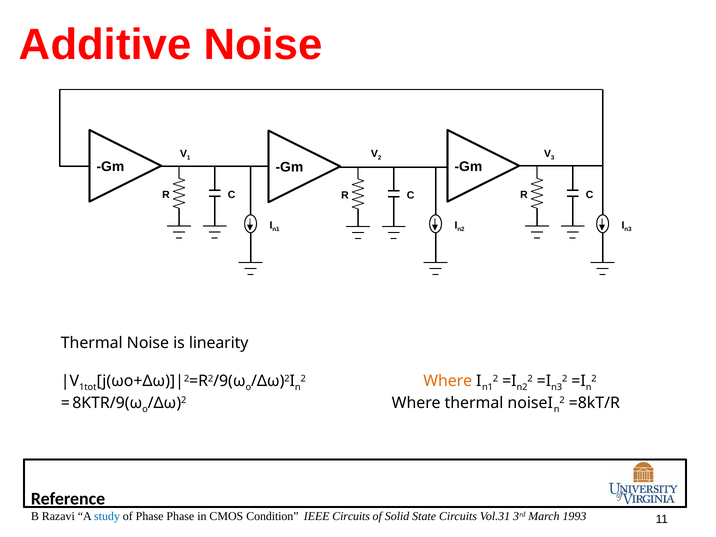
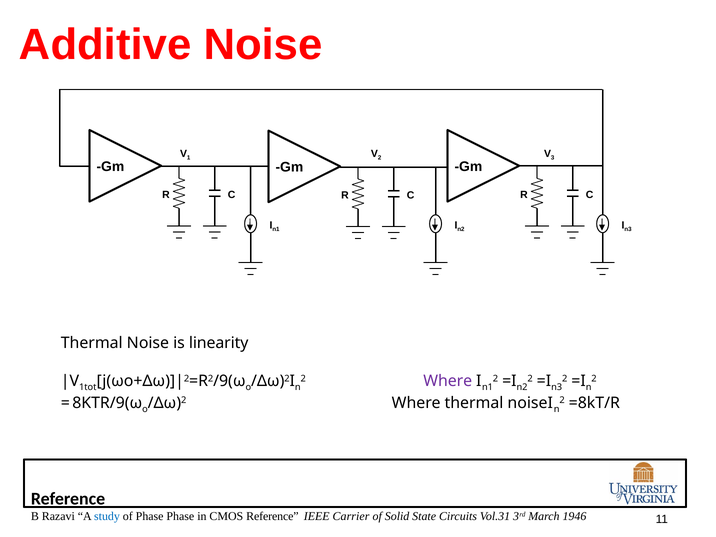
Where at (448, 381) colour: orange -> purple
CMOS Condition: Condition -> Reference
IEEE Circuits: Circuits -> Carrier
1993: 1993 -> 1946
